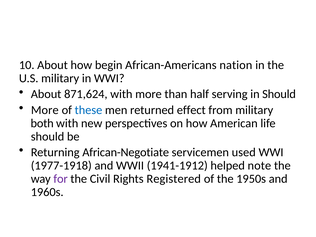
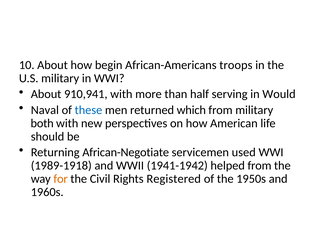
nation: nation -> troops
871,624: 871,624 -> 910,941
in Should: Should -> Would
More at (45, 110): More -> Naval
effect: effect -> which
1977-1918: 1977-1918 -> 1989-1918
1941-1912: 1941-1912 -> 1941-1942
helped note: note -> from
for colour: purple -> orange
